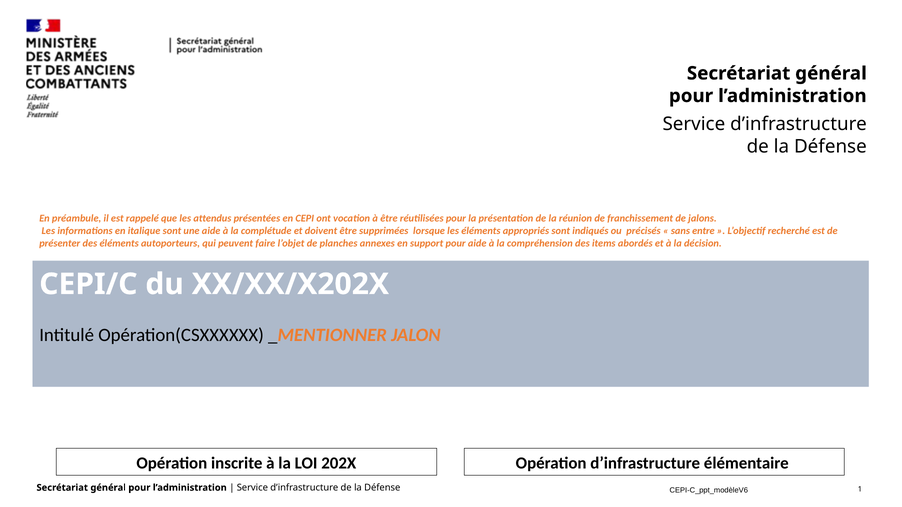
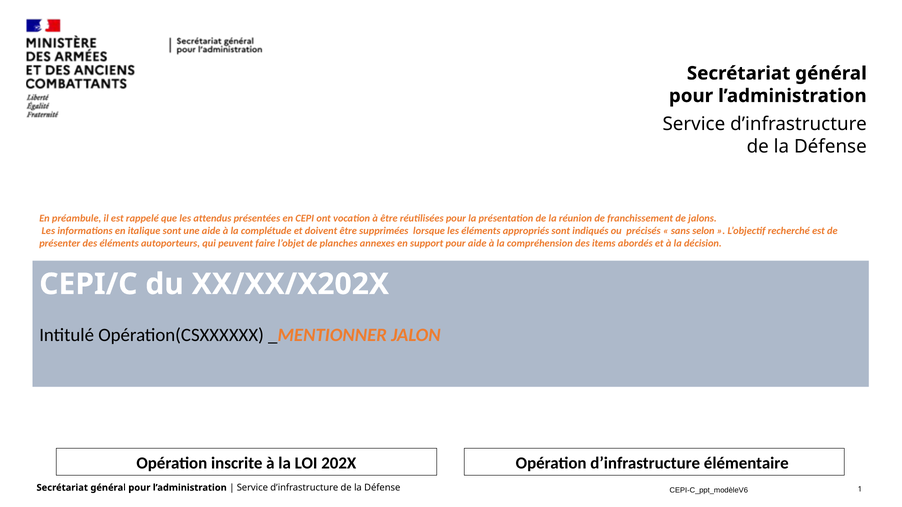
entre: entre -> selon
